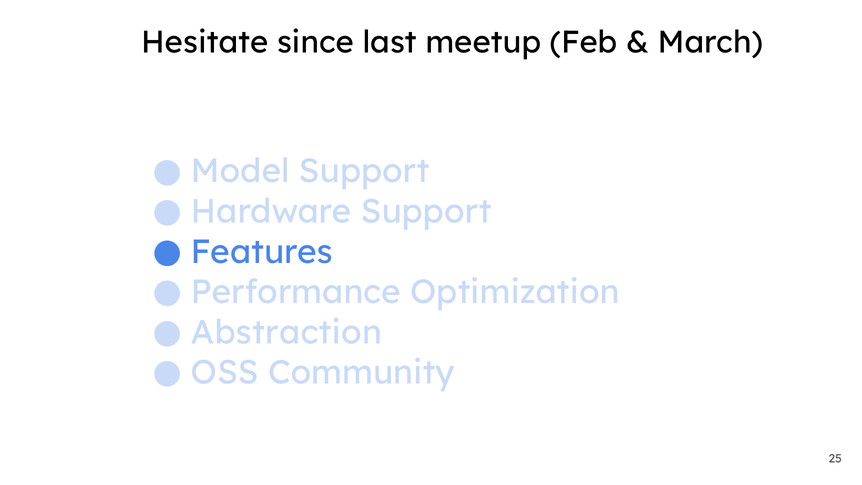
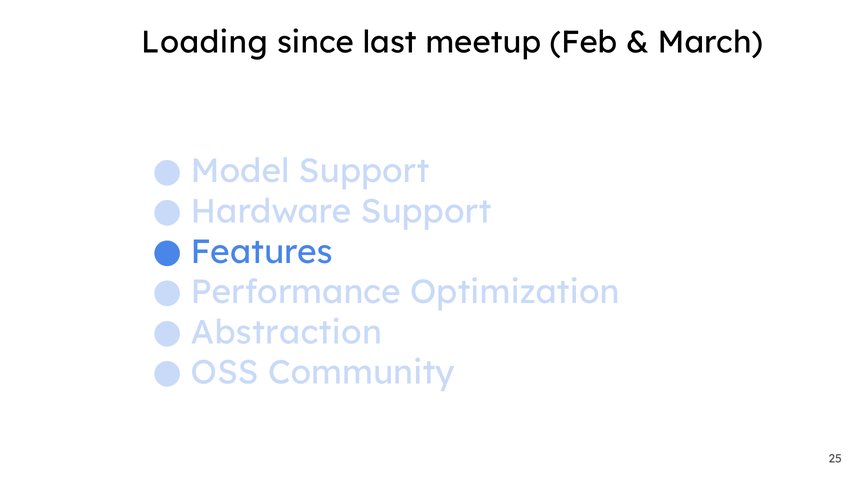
Hesitate: Hesitate -> Loading
